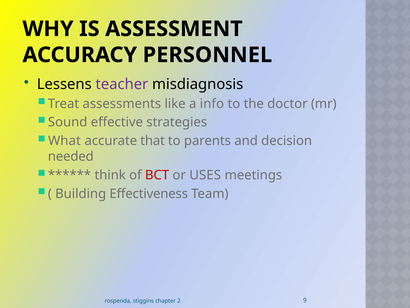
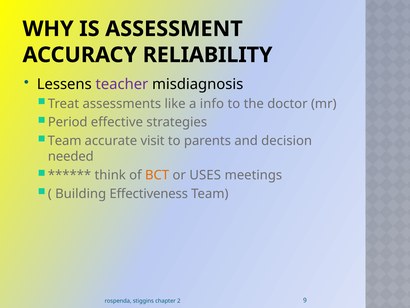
PERSONNEL: PERSONNEL -> RELIABILITY
Sound: Sound -> Period
What at (64, 141): What -> Team
that: that -> visit
BCT colour: red -> orange
